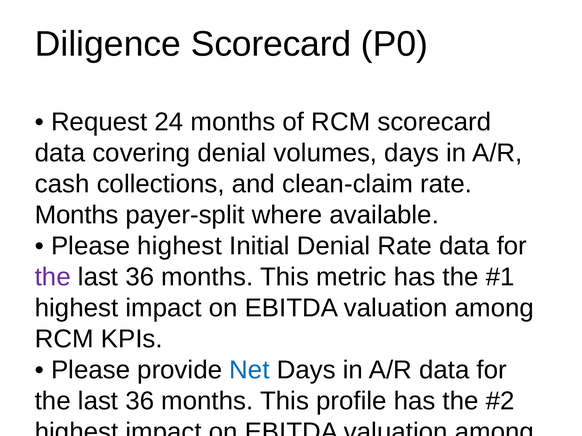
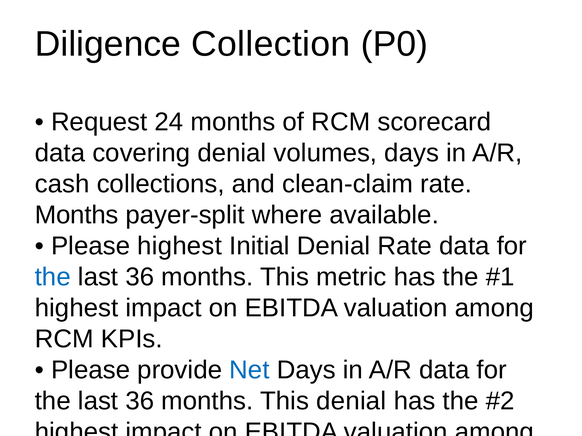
Diligence Scorecard: Scorecard -> Collection
the at (53, 277) colour: purple -> blue
This profile: profile -> denial
